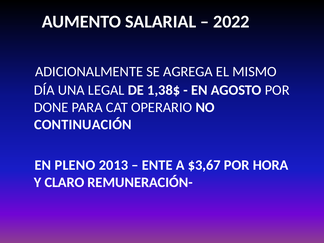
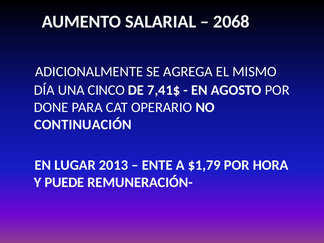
2022: 2022 -> 2068
LEGAL: LEGAL -> CINCO
1,38$: 1,38$ -> 7,41$
PLENO: PLENO -> LUGAR
$3,67: $3,67 -> $1,79
CLARO: CLARO -> PUEDE
